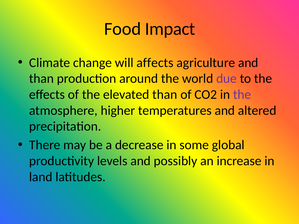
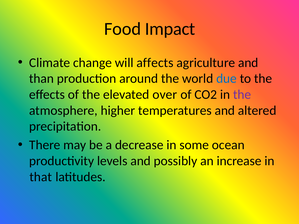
due colour: purple -> blue
elevated than: than -> over
global: global -> ocean
land: land -> that
